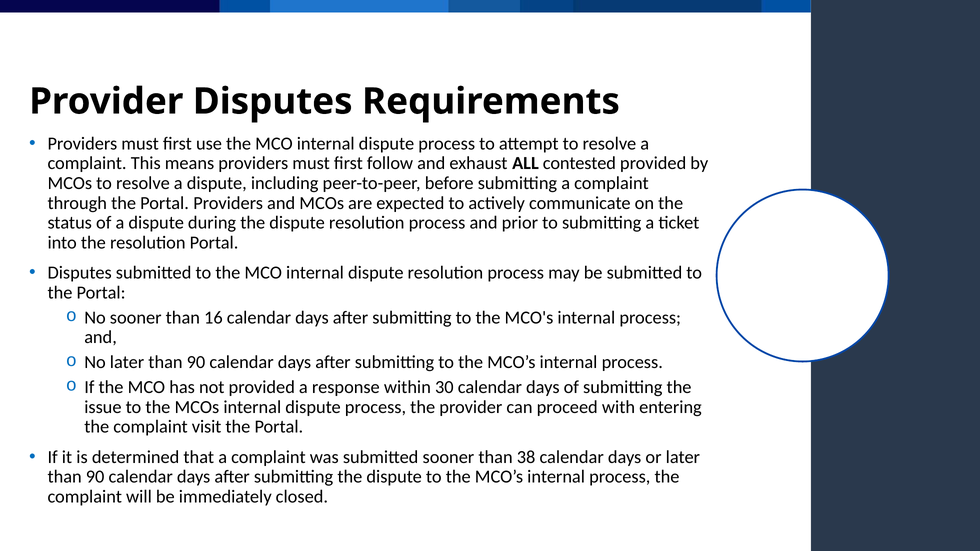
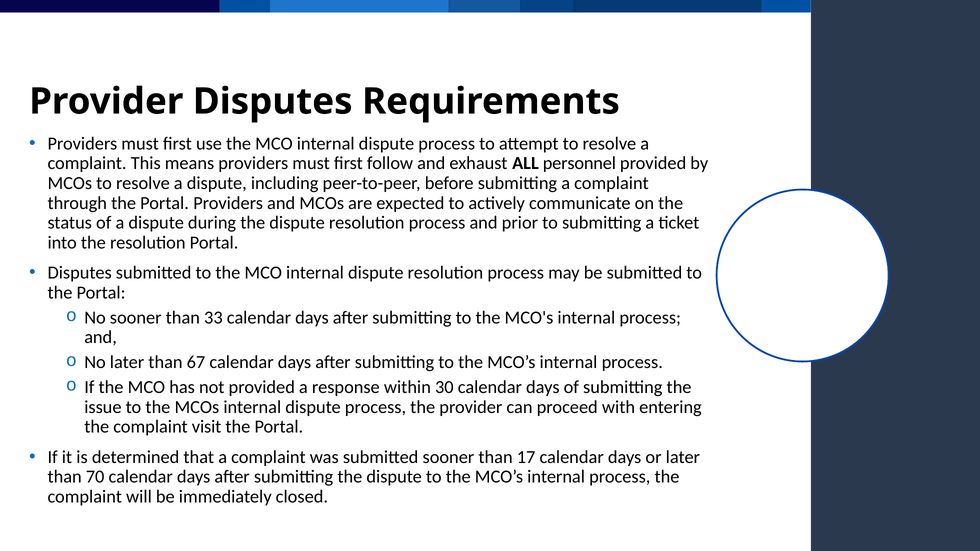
contested: contested -> personnel
16: 16 -> 33
No later than 90: 90 -> 67
38: 38 -> 17
90 at (95, 477): 90 -> 70
